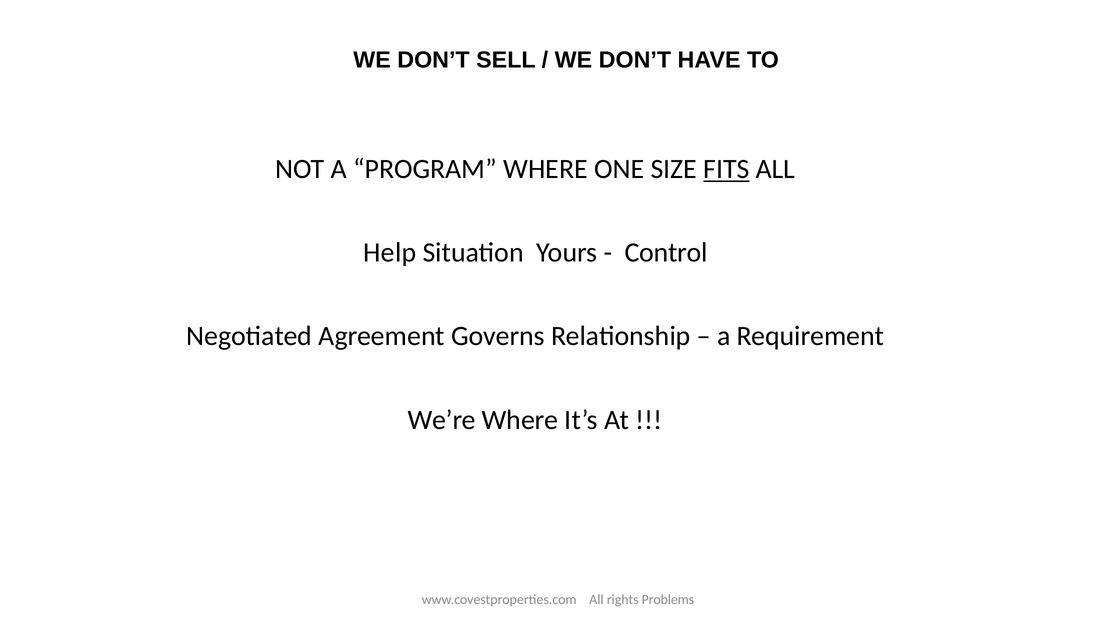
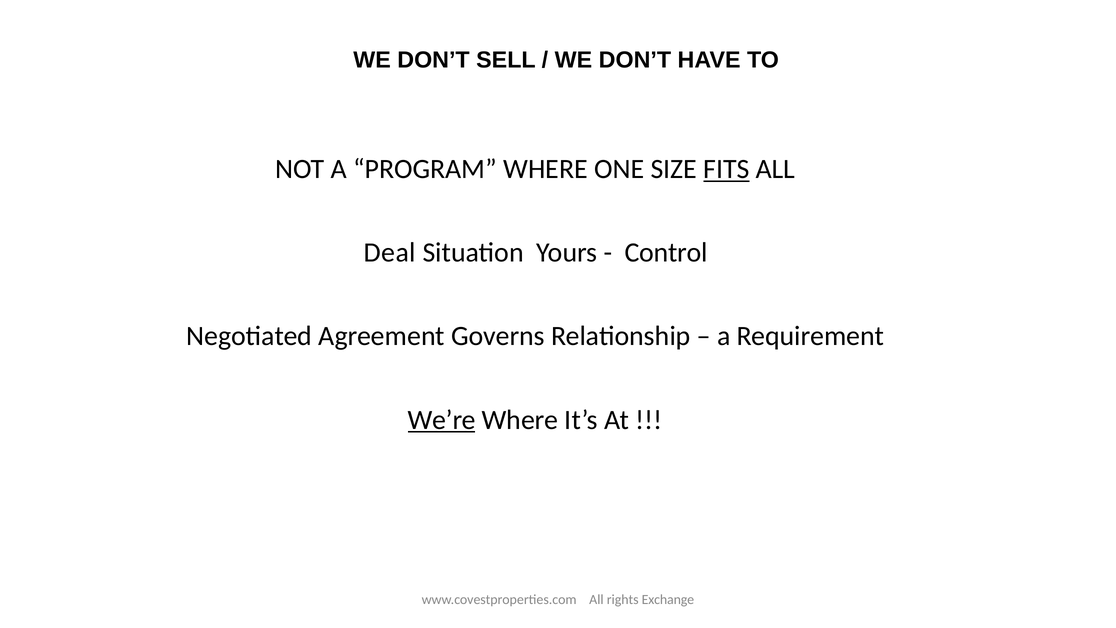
Help: Help -> Deal
We’re underline: none -> present
Problems: Problems -> Exchange
